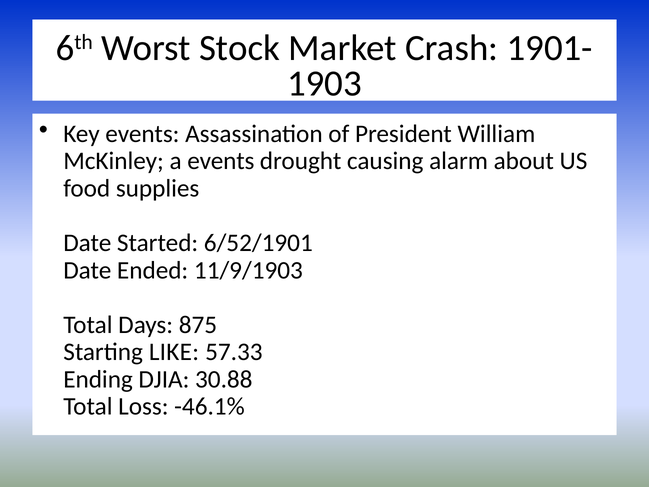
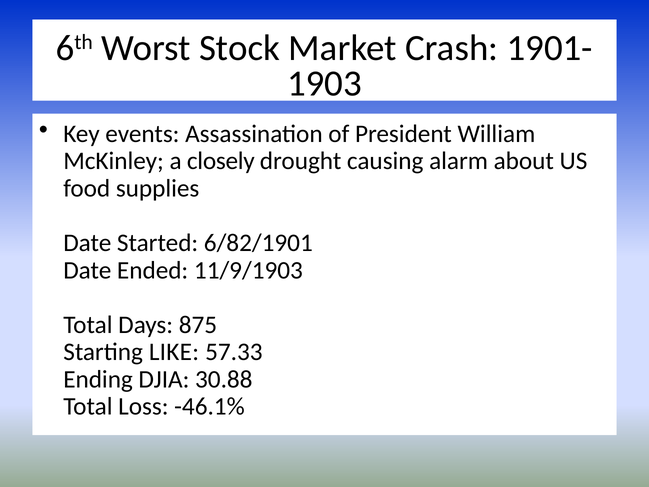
a events: events -> closely
6/52/1901: 6/52/1901 -> 6/82/1901
